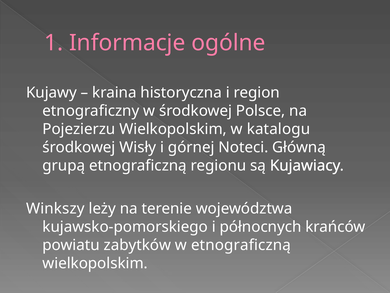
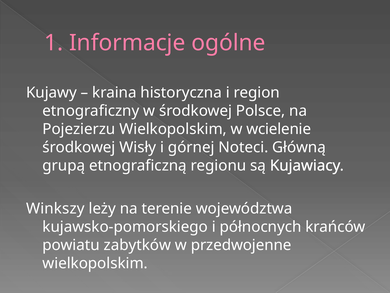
katalogu: katalogu -> wcielenie
w etnograficzną: etnograficzną -> przedwojenne
